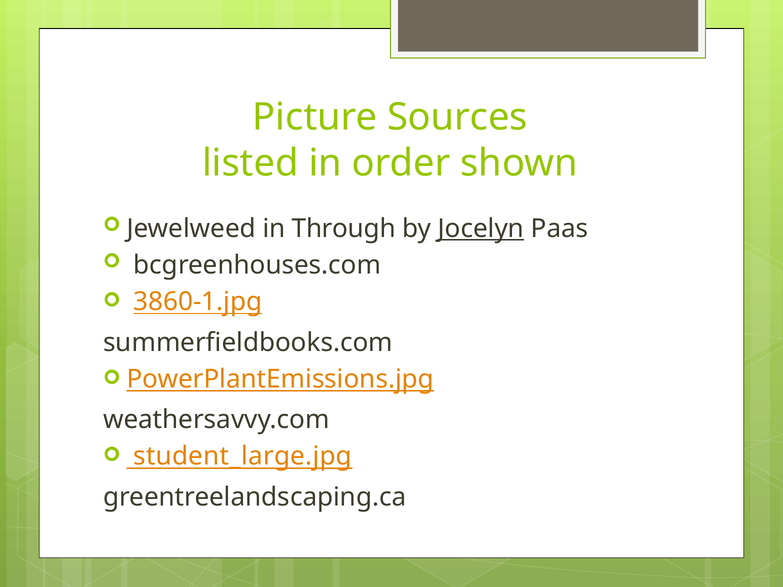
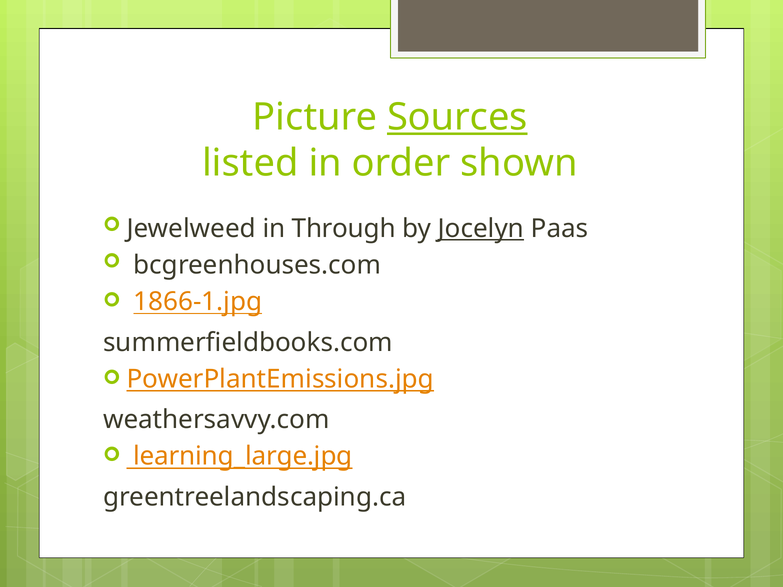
Sources underline: none -> present
3860‑1.jpg: 3860‑1.jpg -> 1866‑1.jpg
student_large.jpg: student_large.jpg -> learning_large.jpg
